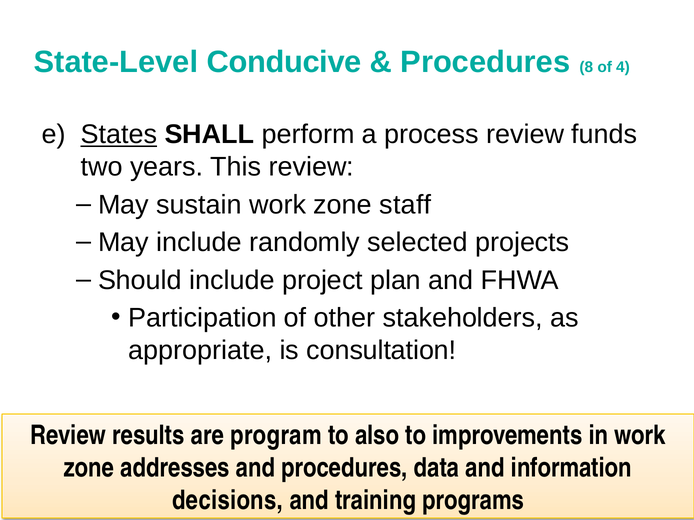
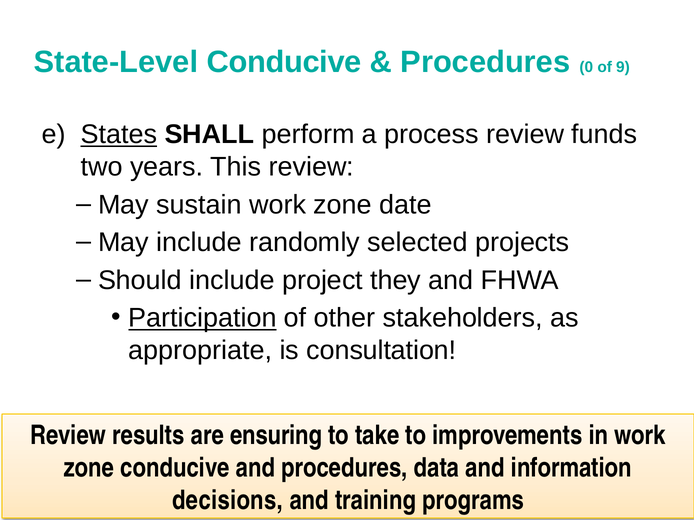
8: 8 -> 0
4: 4 -> 9
staff: staff -> date
plan: plan -> they
Participation underline: none -> present
program: program -> ensuring
also: also -> take
zone addresses: addresses -> conducive
